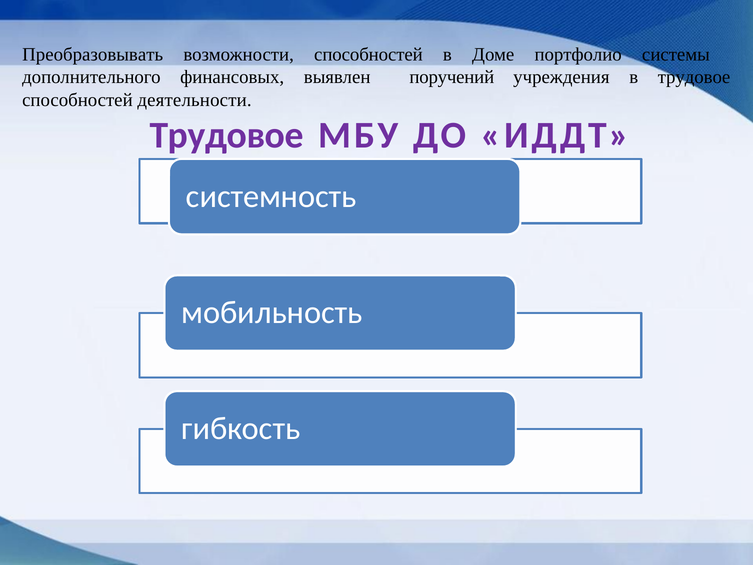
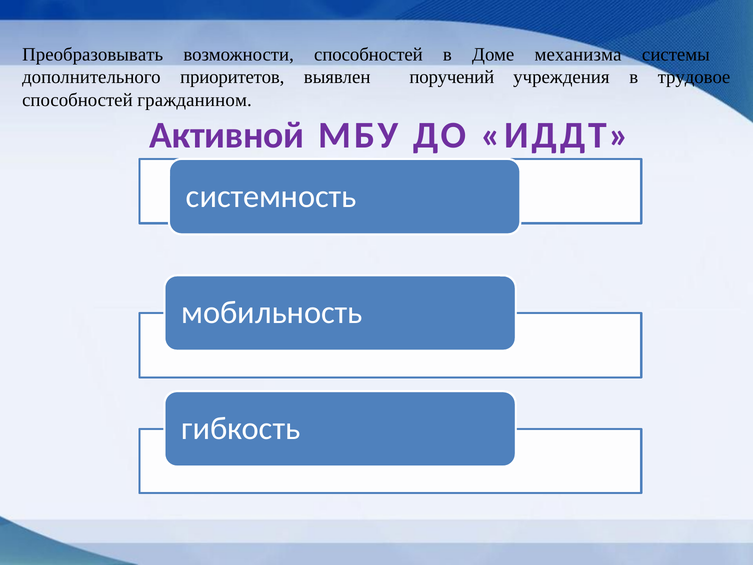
портфолио: портфолио -> механизма
финансовых: финансовых -> приоритетов
деятельности: деятельности -> гражданином
Трудовое at (227, 135): Трудовое -> Активной
